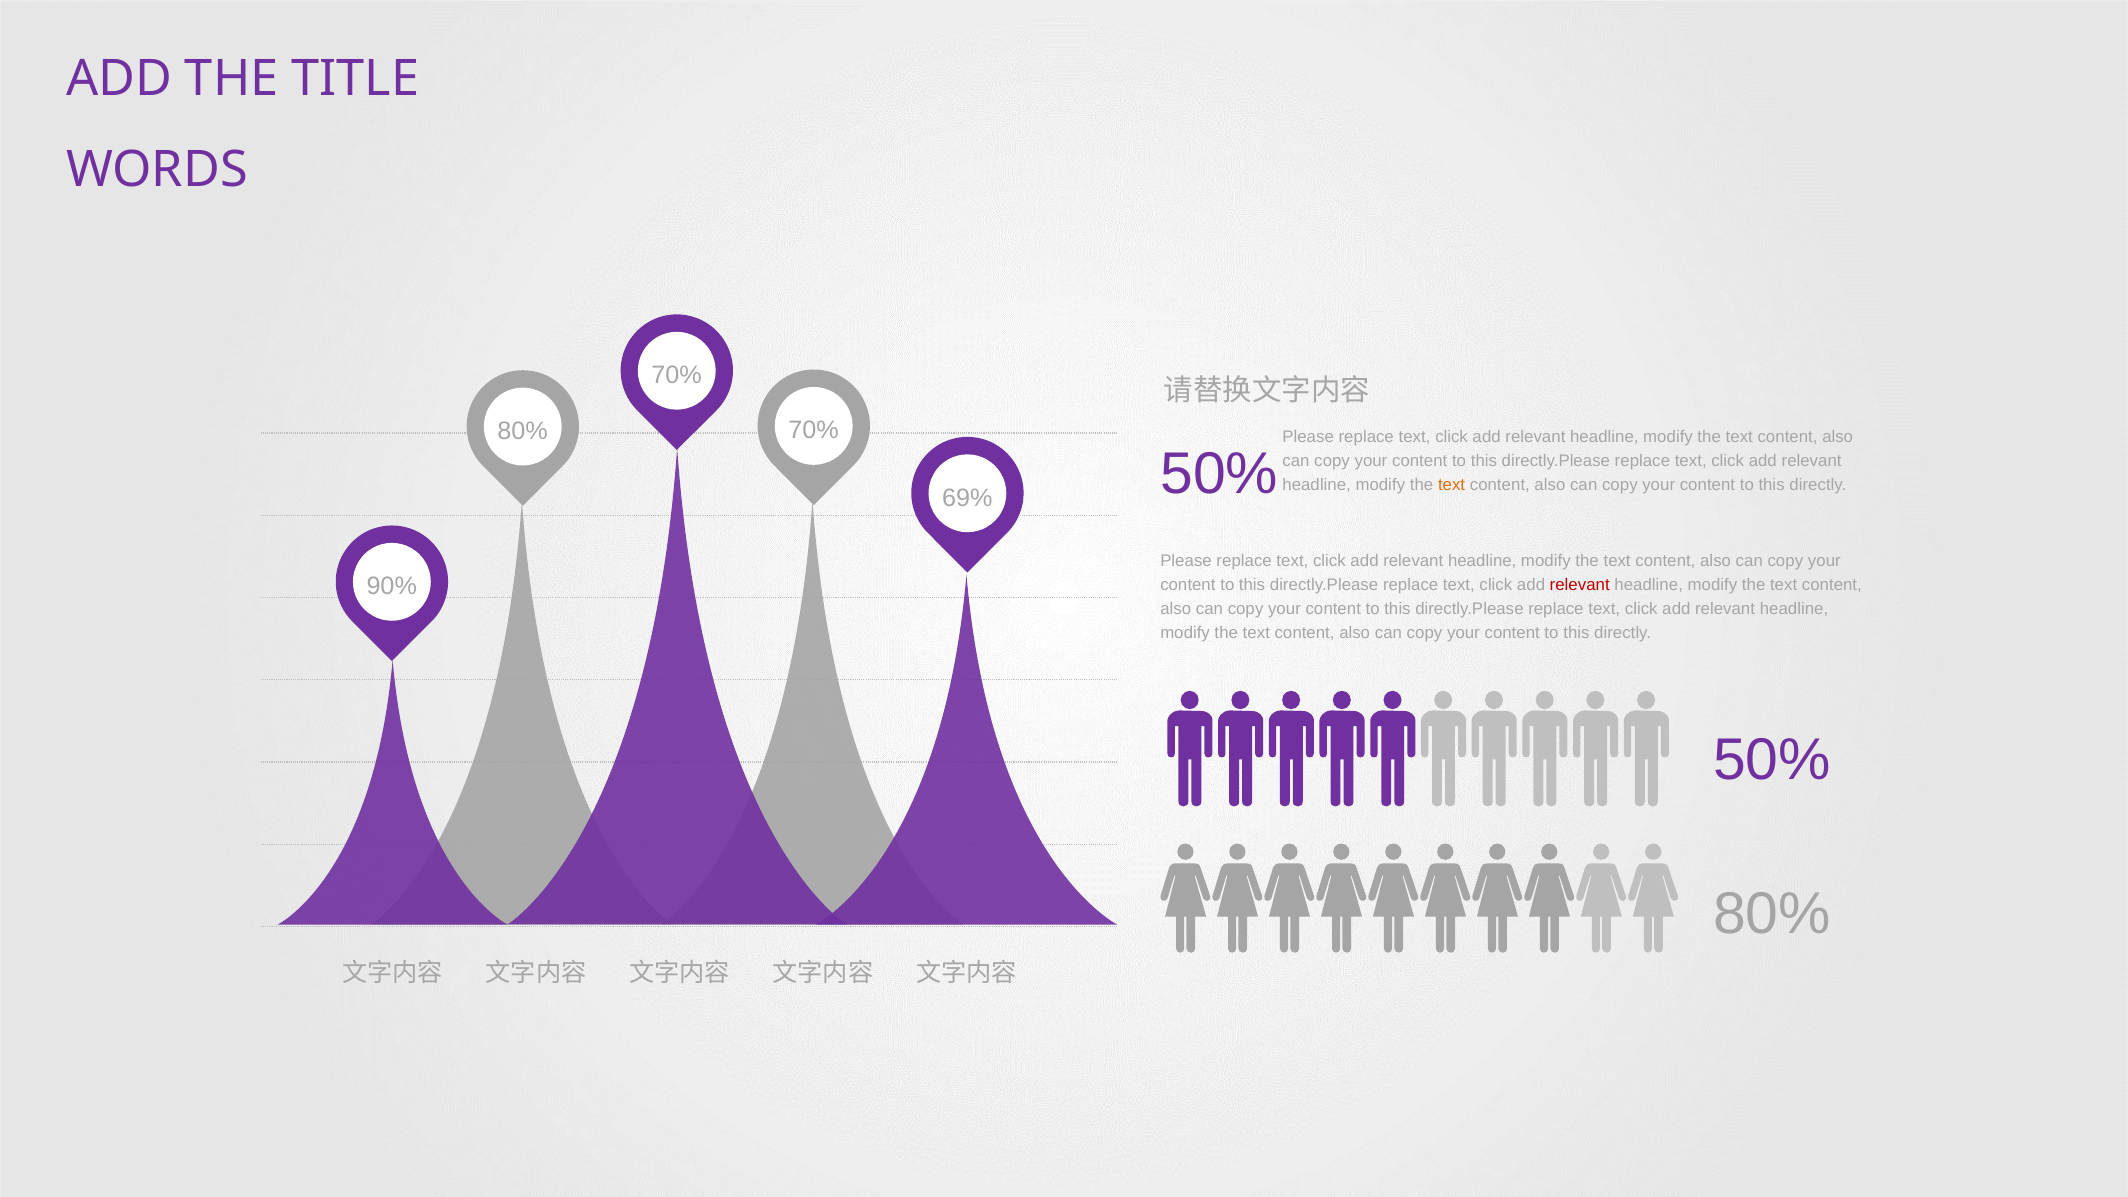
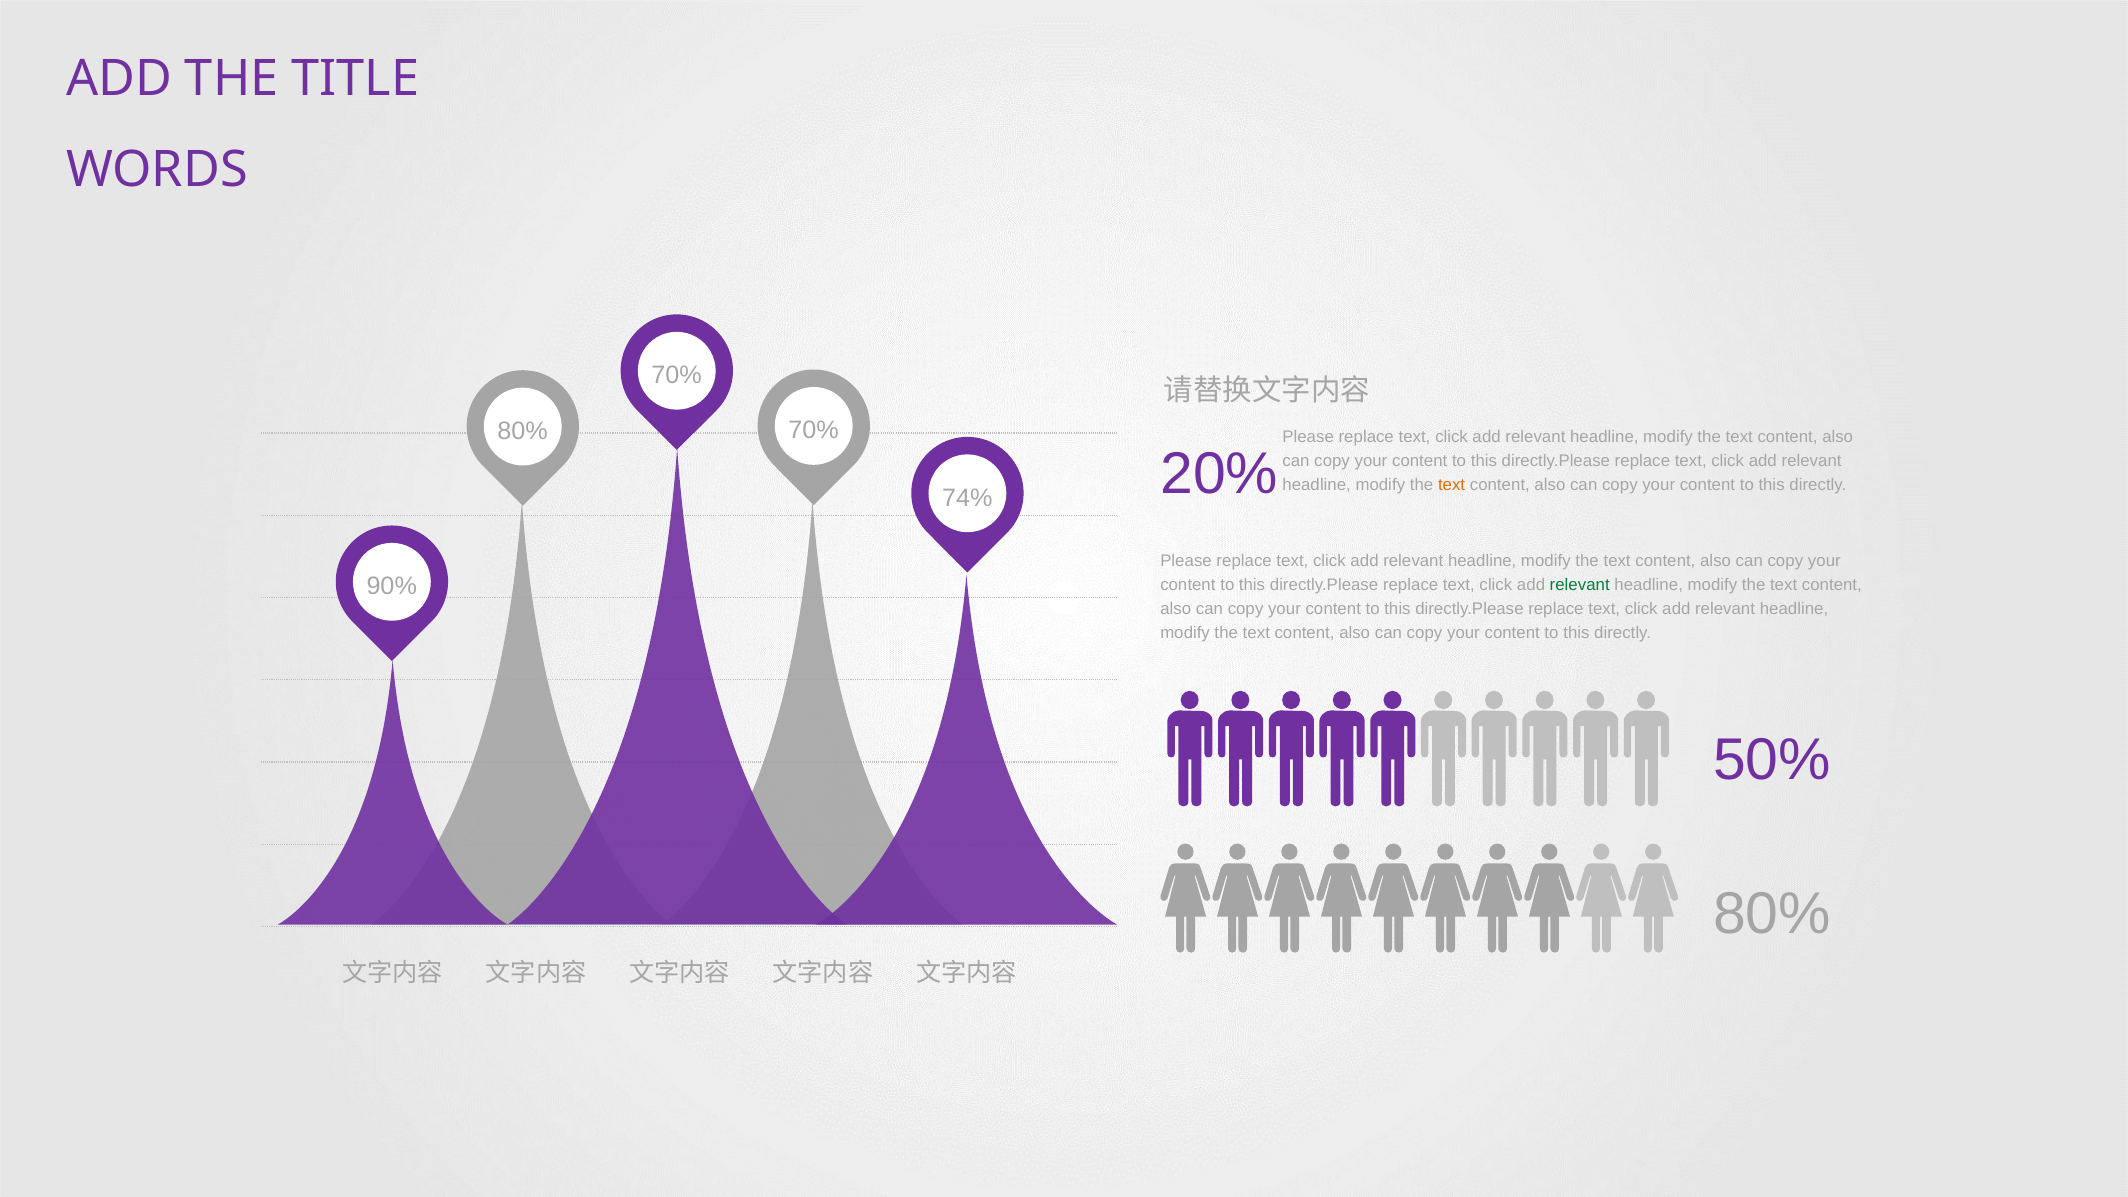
50% at (1219, 474): 50% -> 20%
69%: 69% -> 74%
relevant at (1580, 585) colour: red -> green
